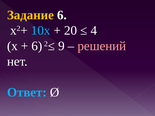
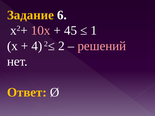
10x colour: light blue -> pink
20: 20 -> 45
4: 4 -> 1
6 at (37, 46): 6 -> 4
9: 9 -> 2
Ответ colour: light blue -> yellow
